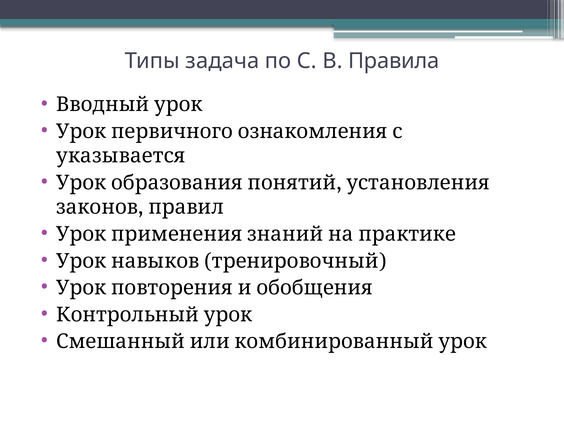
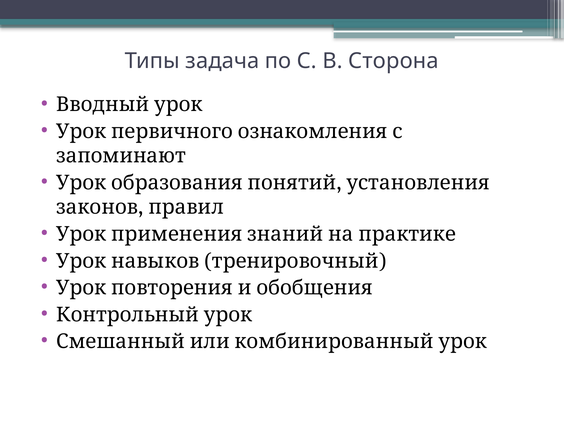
Правила: Правила -> Сторона
указывается: указывается -> запоминают
